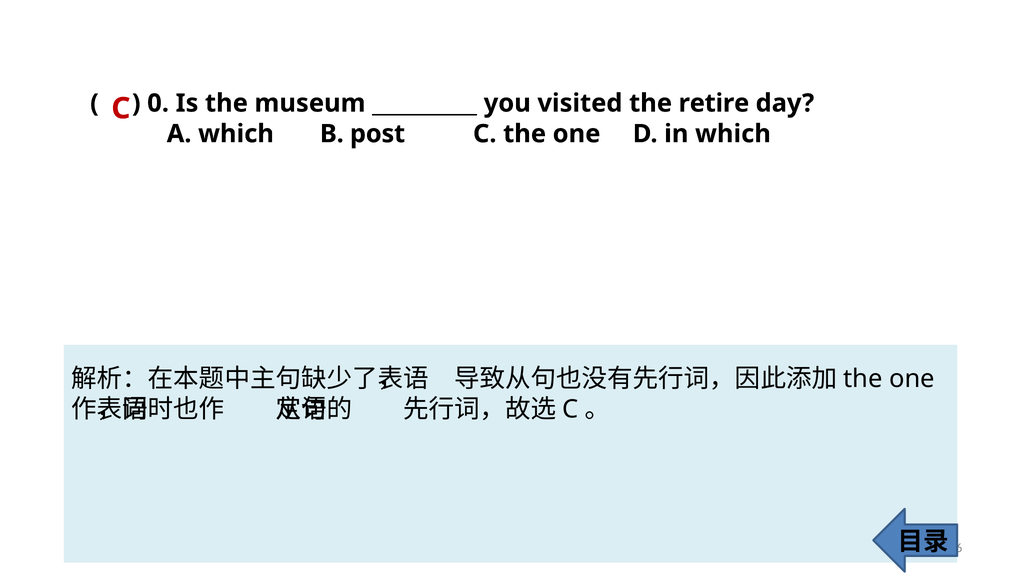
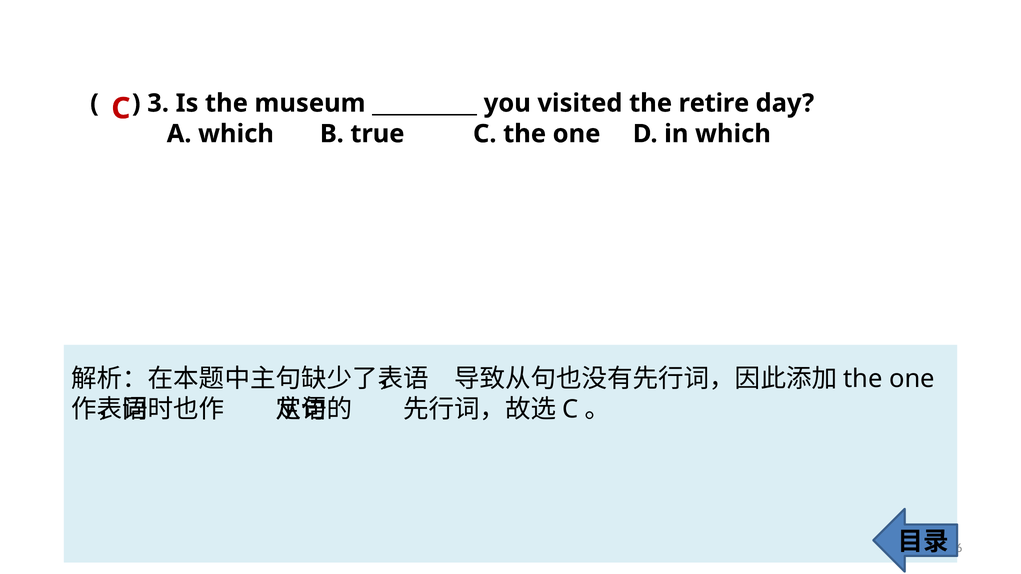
0: 0 -> 3
post: post -> true
